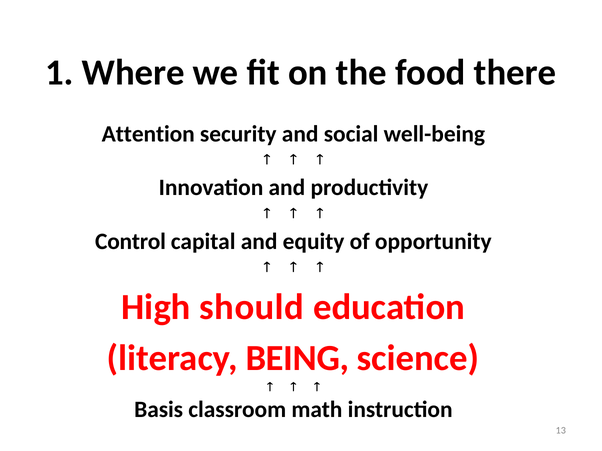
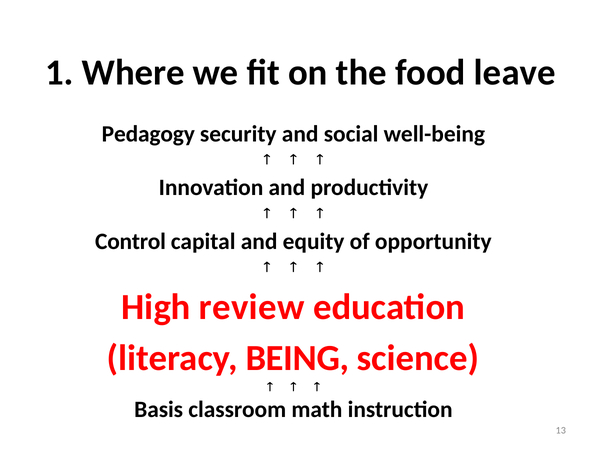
there: there -> leave
Attention: Attention -> Pedagogy
should: should -> review
